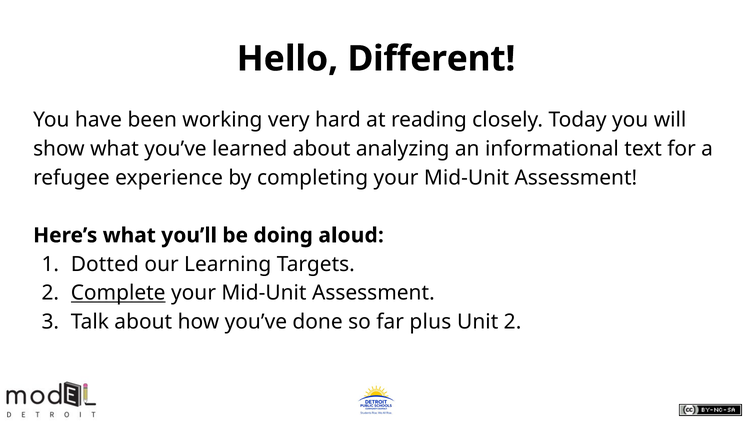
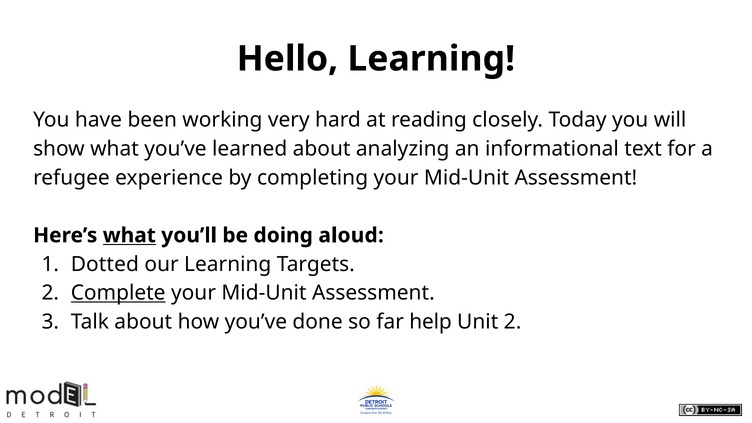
Hello Different: Different -> Learning
what at (129, 235) underline: none -> present
plus: plus -> help
